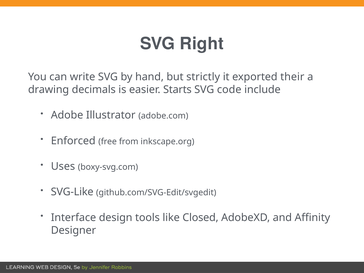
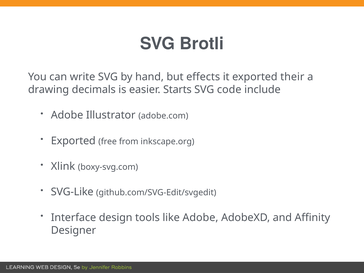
Right: Right -> Brotli
strictly: strictly -> effects
Enforced at (73, 141): Enforced -> Exported
Uses: Uses -> Xlink
like Closed: Closed -> Adobe
